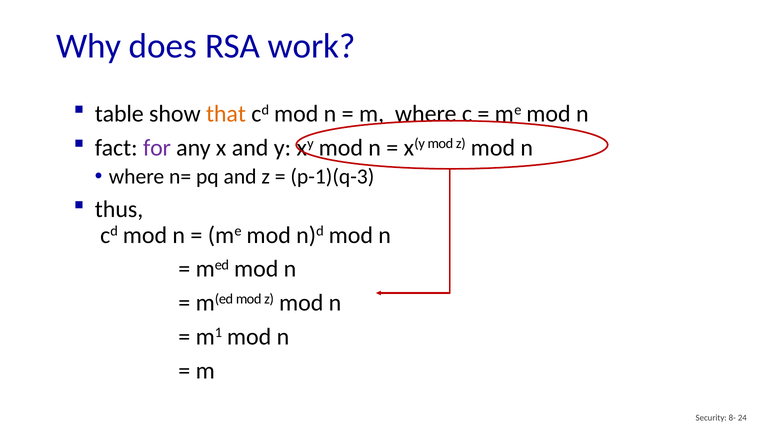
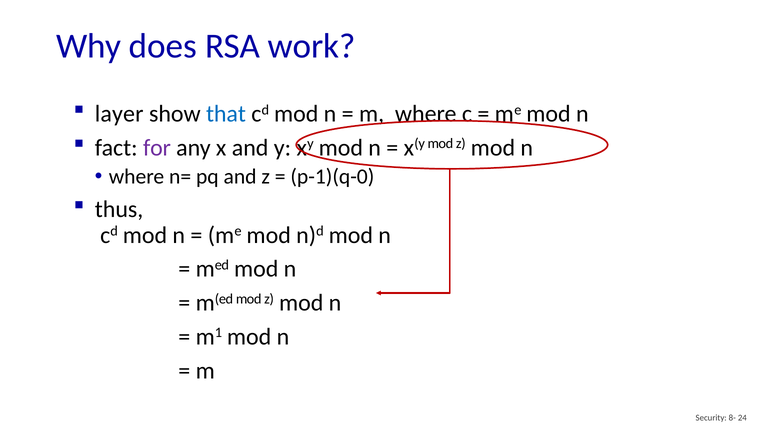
table: table -> layer
that colour: orange -> blue
p-1)(q-3: p-1)(q-3 -> p-1)(q-0
